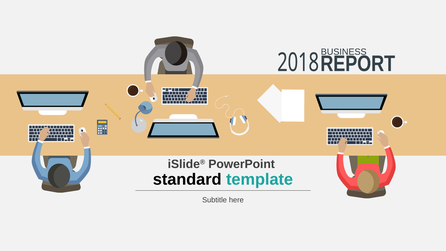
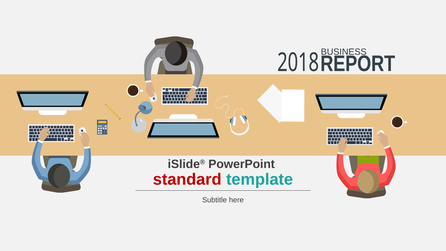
standard colour: black -> red
